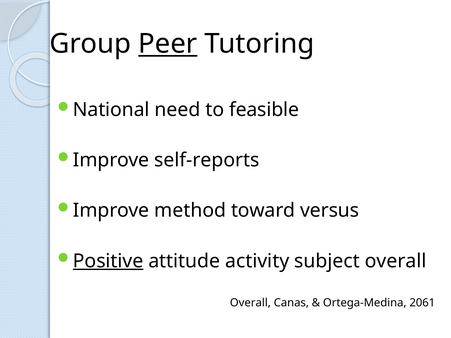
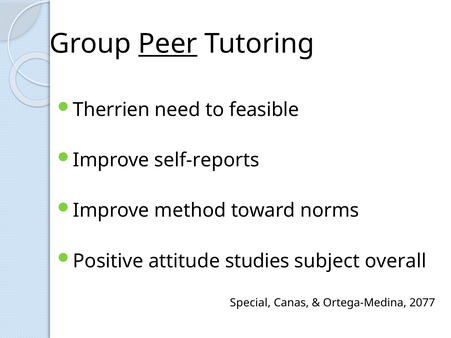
National: National -> Therrien
versus: versus -> norms
Positive underline: present -> none
activity: activity -> studies
Overall at (250, 303): Overall -> Special
2061: 2061 -> 2077
